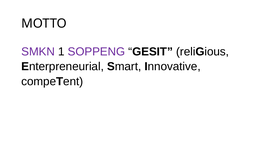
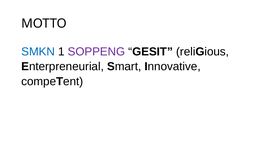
SMKN colour: purple -> blue
